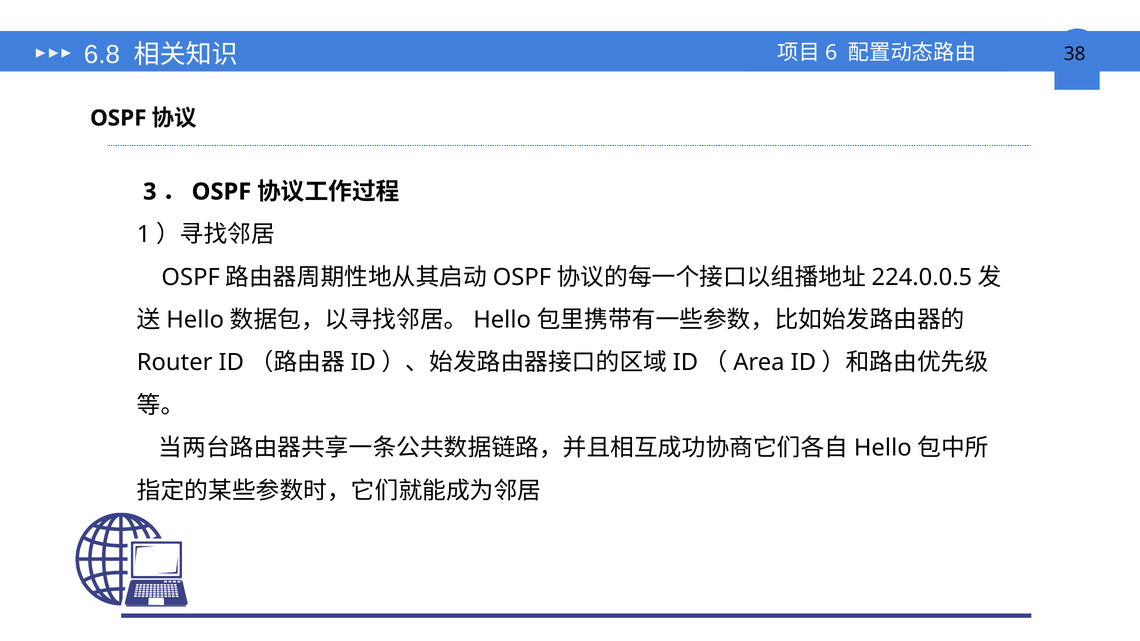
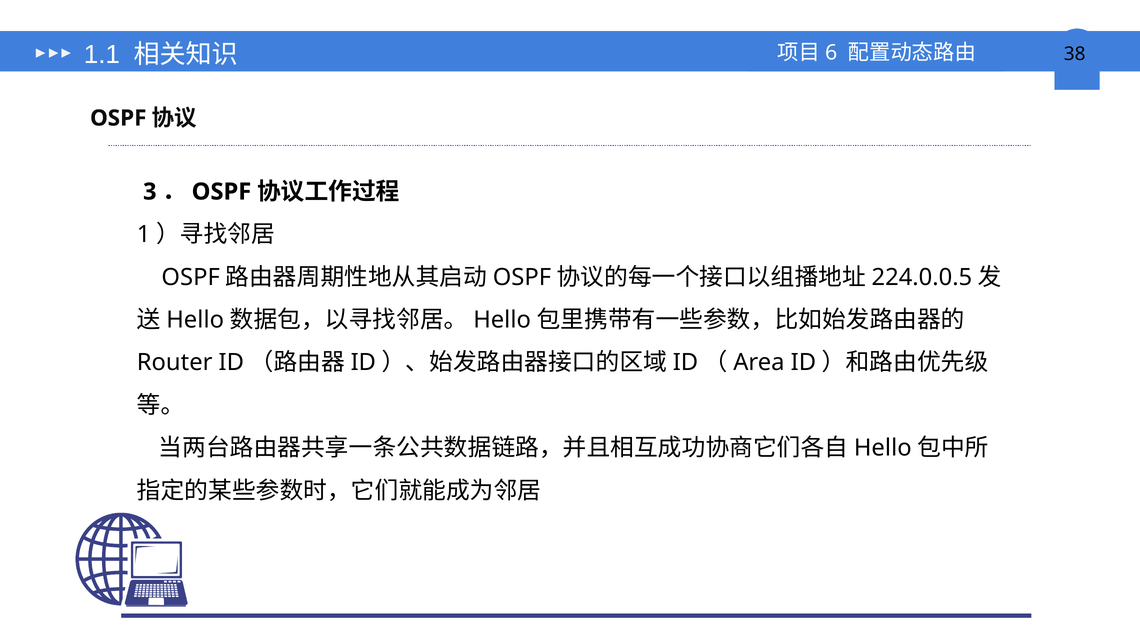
6.8: 6.8 -> 1.1
